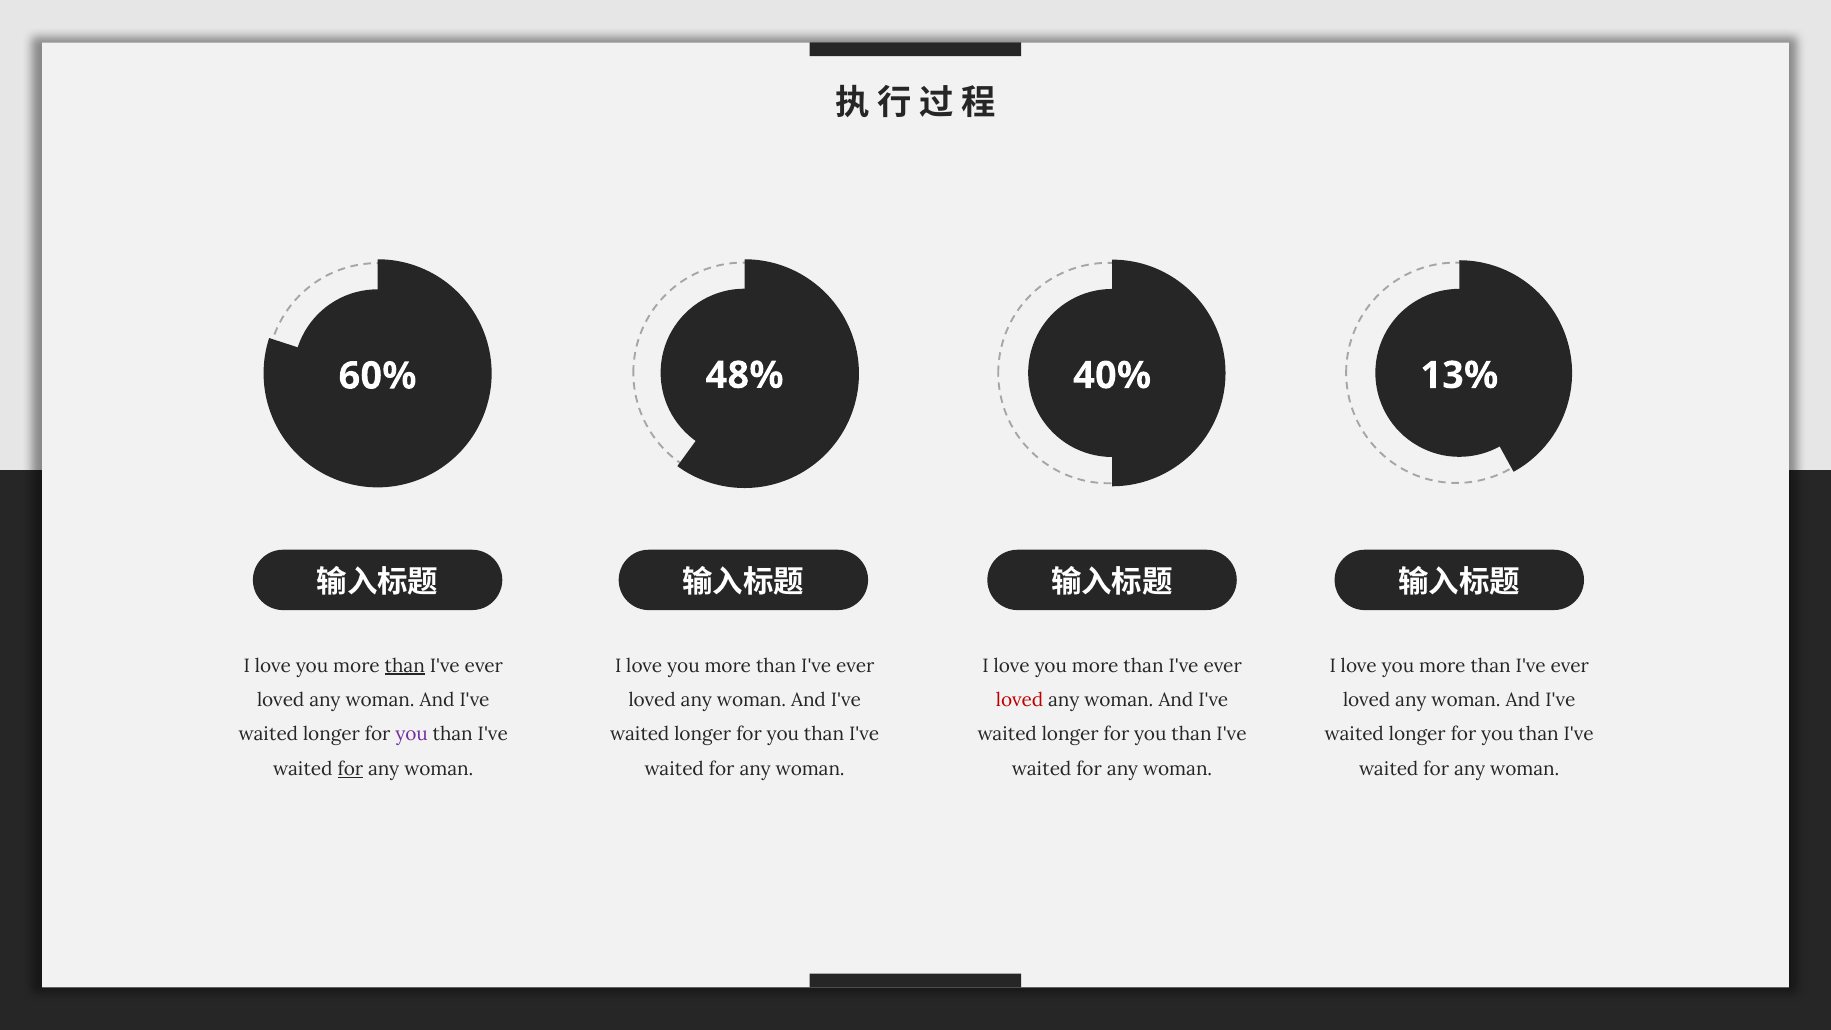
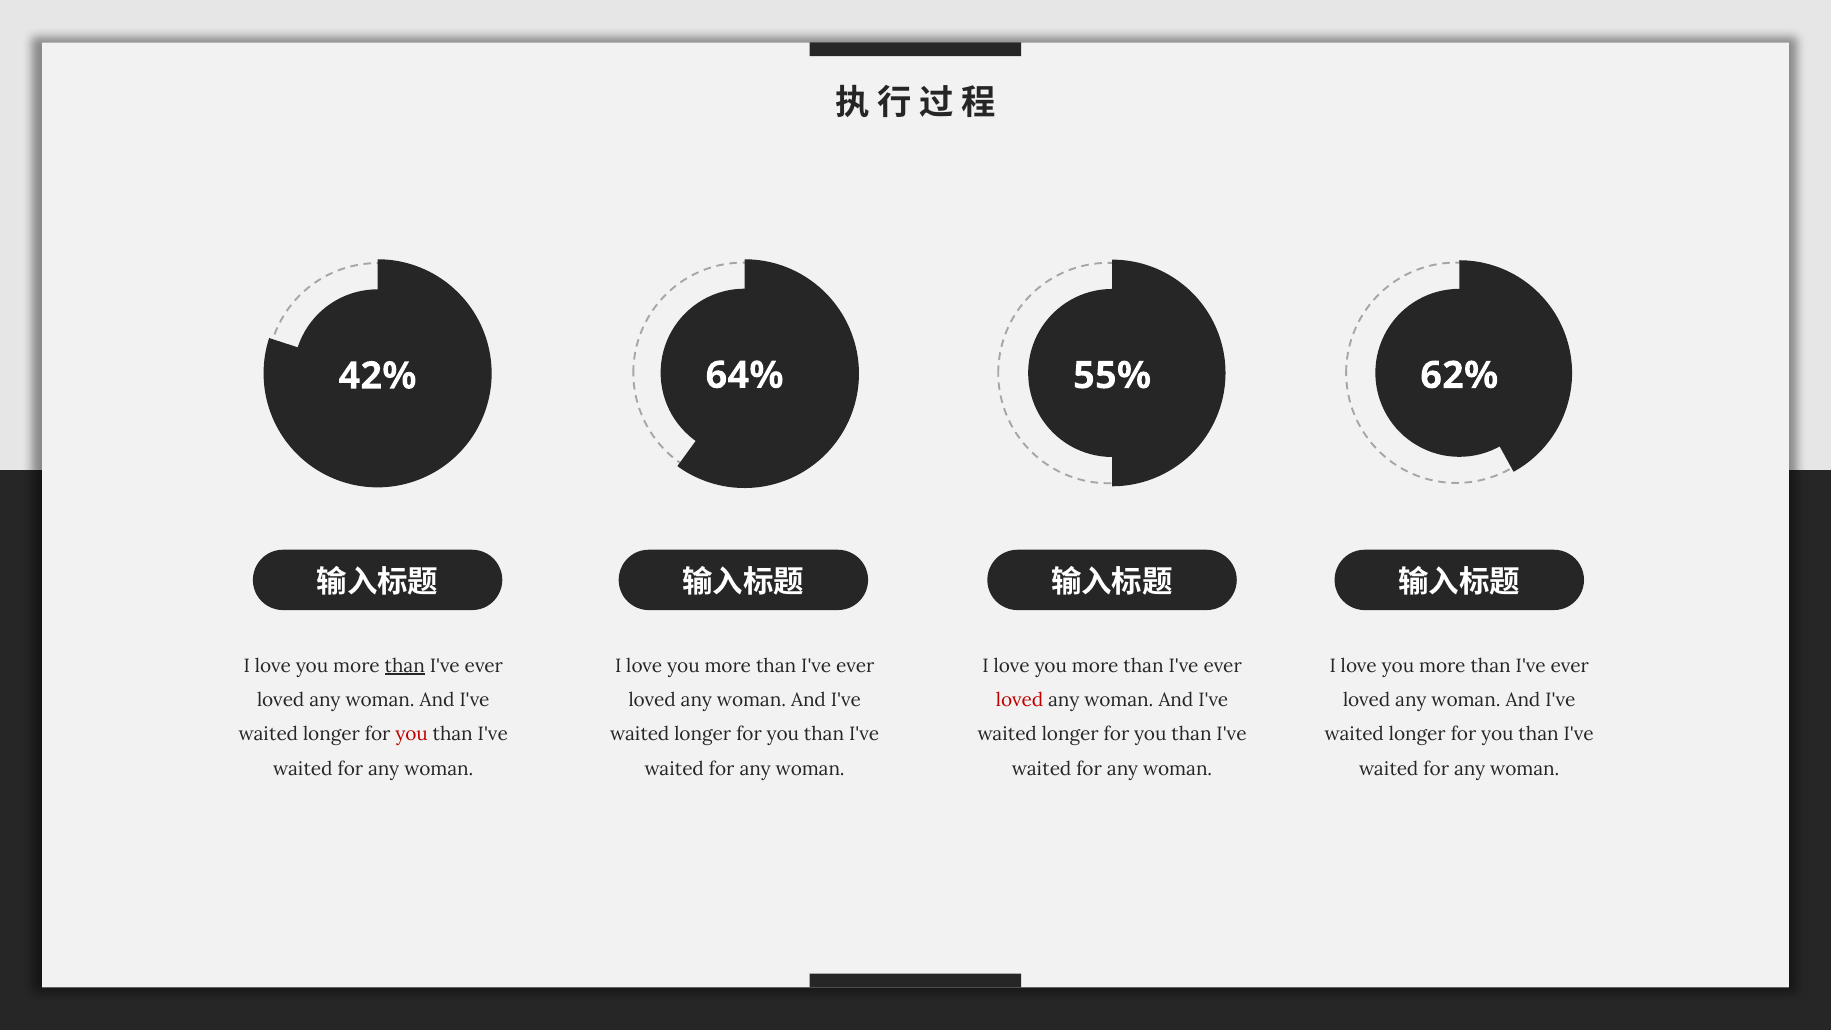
48%: 48% -> 64%
13%: 13% -> 62%
40%: 40% -> 55%
60%: 60% -> 42%
you at (412, 735) colour: purple -> red
for at (350, 769) underline: present -> none
